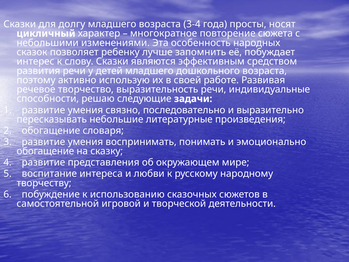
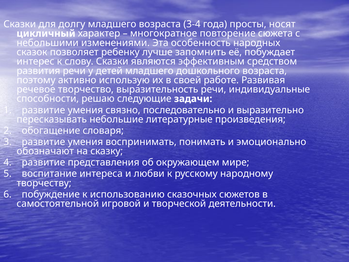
обогащение at (45, 151): обогащение -> обозначают
